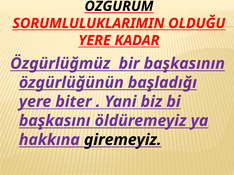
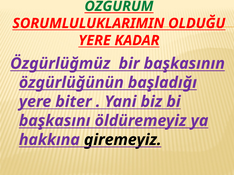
ÖZGÜRÜM colour: black -> green
